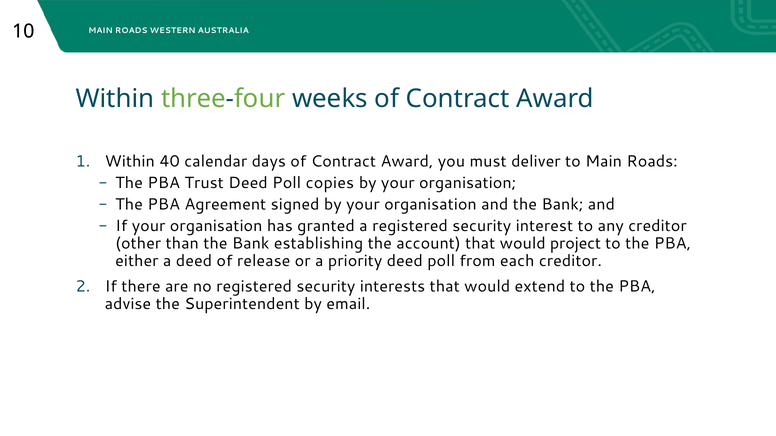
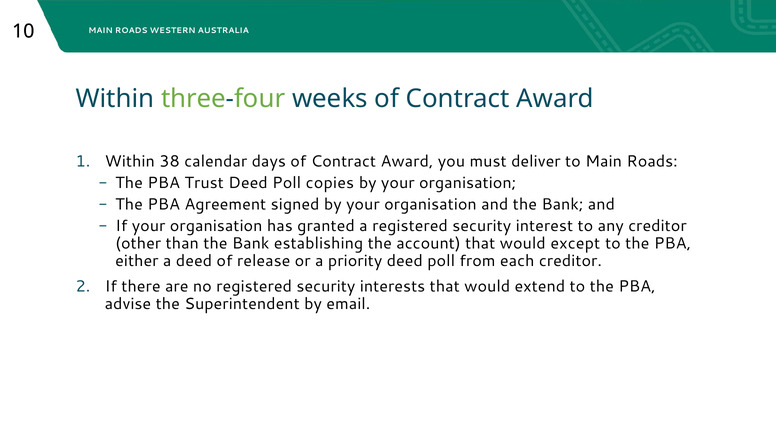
40: 40 -> 38
project: project -> except
